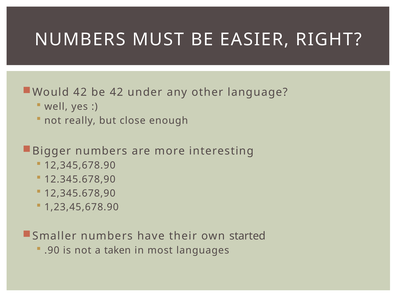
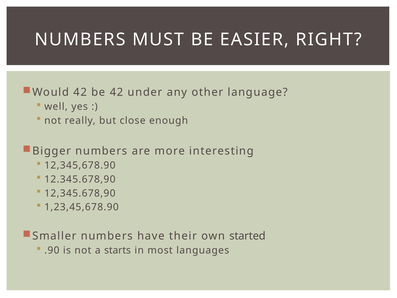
taken: taken -> starts
